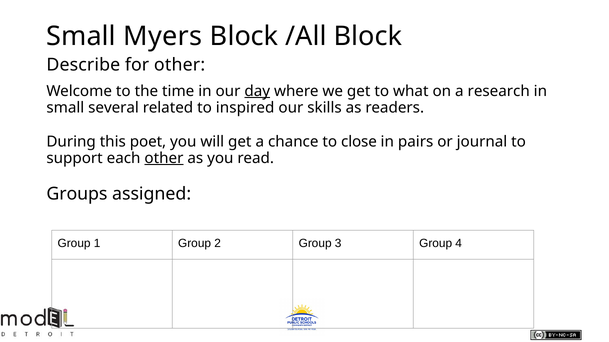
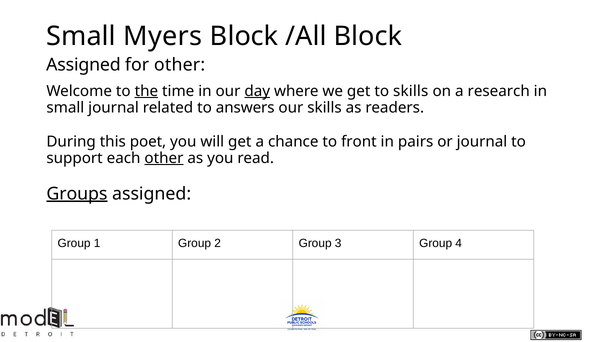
Describe at (83, 65): Describe -> Assigned
the underline: none -> present
to what: what -> skills
small several: several -> journal
inspired: inspired -> answers
close: close -> front
Groups underline: none -> present
